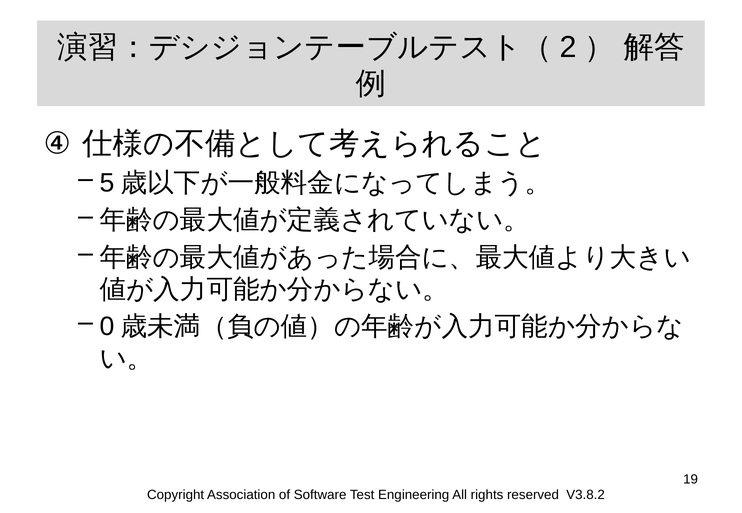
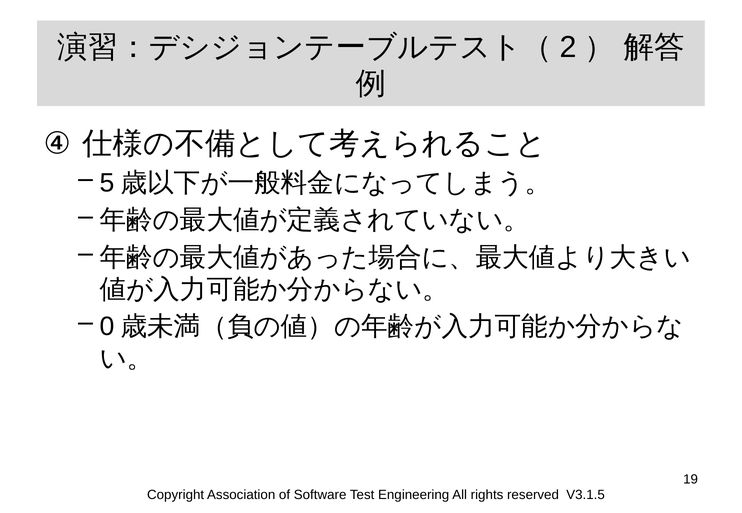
V3.8.2: V3.8.2 -> V3.1.5
